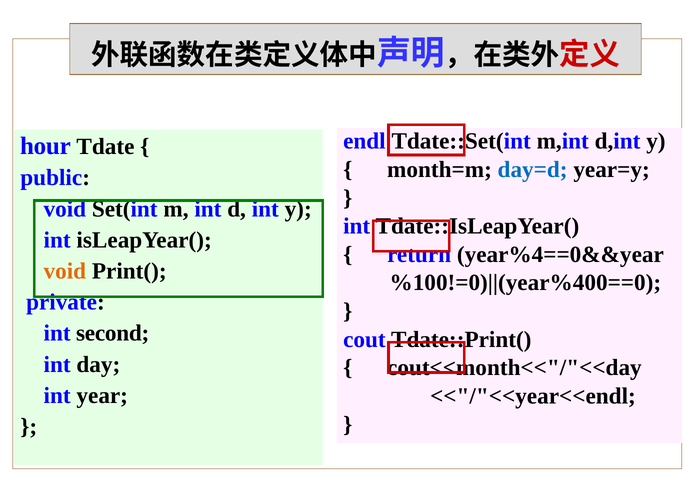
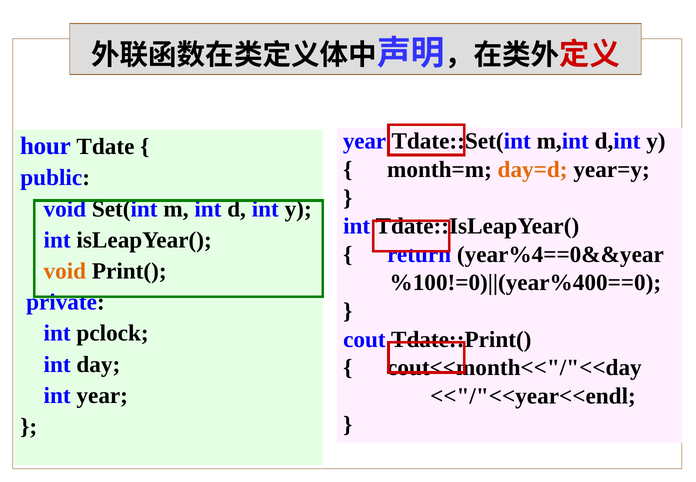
endl at (364, 141): endl -> year
day=d colour: blue -> orange
second: second -> pclock
